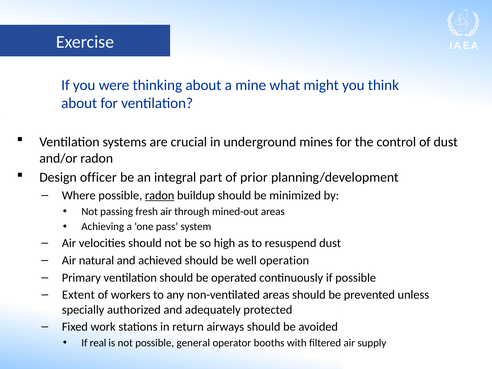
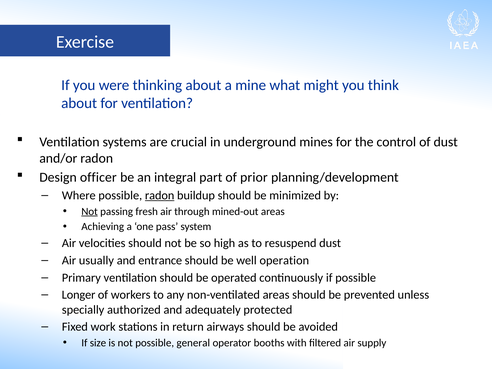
Not at (90, 211) underline: none -> present
natural: natural -> usually
achieved: achieved -> entrance
Extent: Extent -> Longer
real: real -> size
